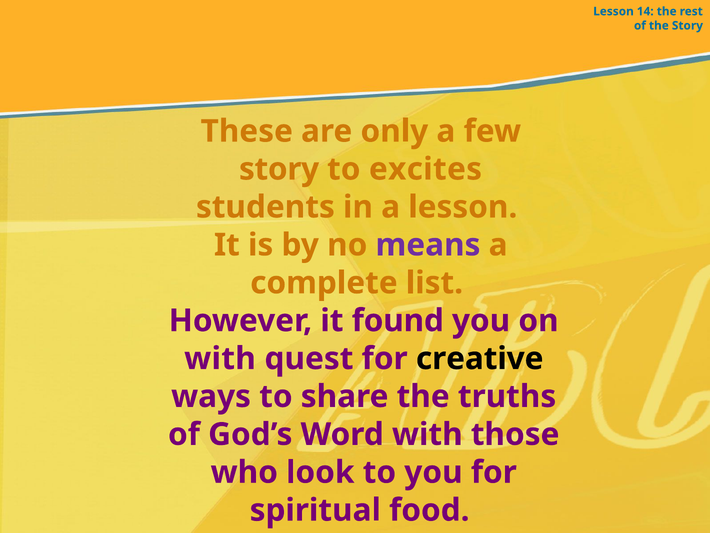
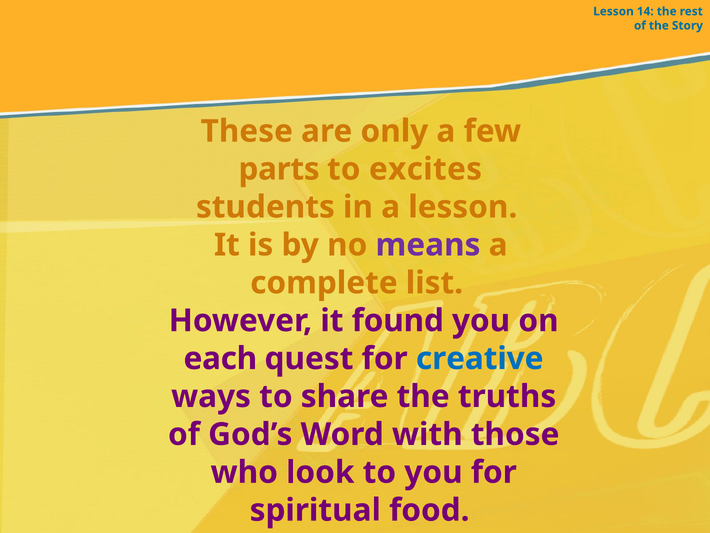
story at (279, 169): story -> parts
with at (220, 358): with -> each
creative colour: black -> blue
